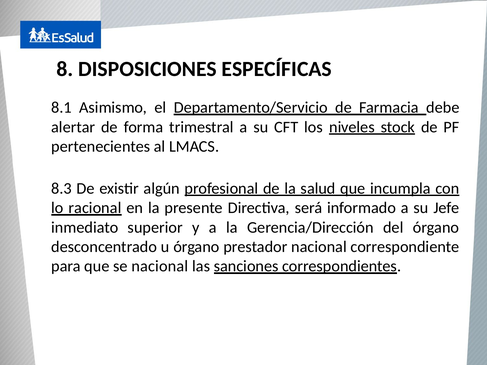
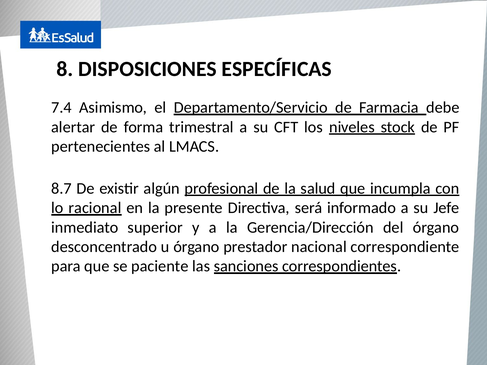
8.1: 8.1 -> 7.4
8.3: 8.3 -> 8.7
se nacional: nacional -> paciente
